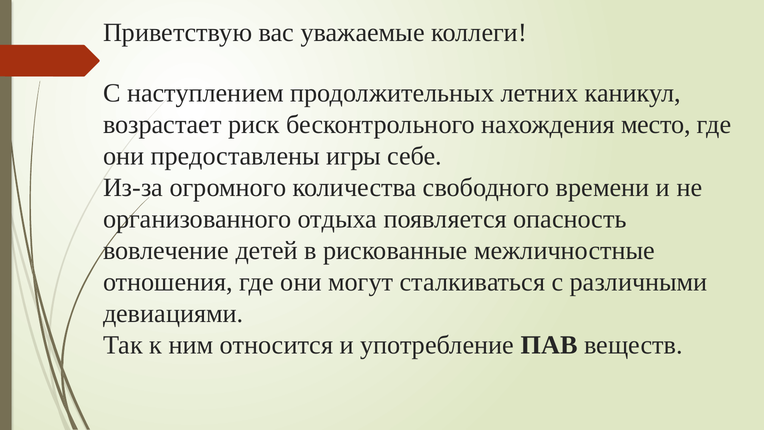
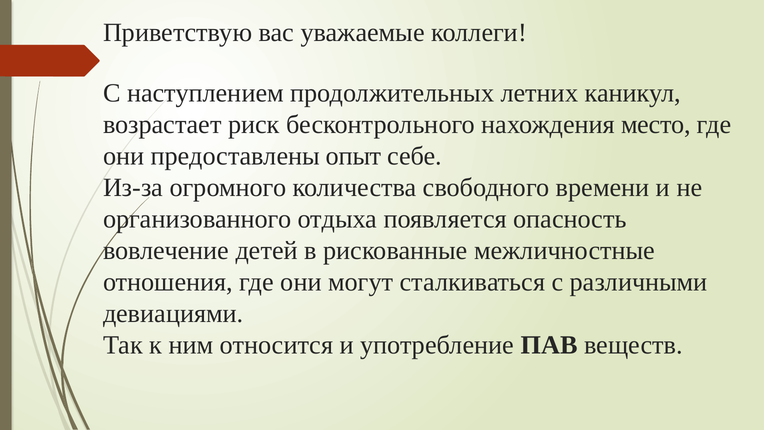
игры: игры -> опыт
